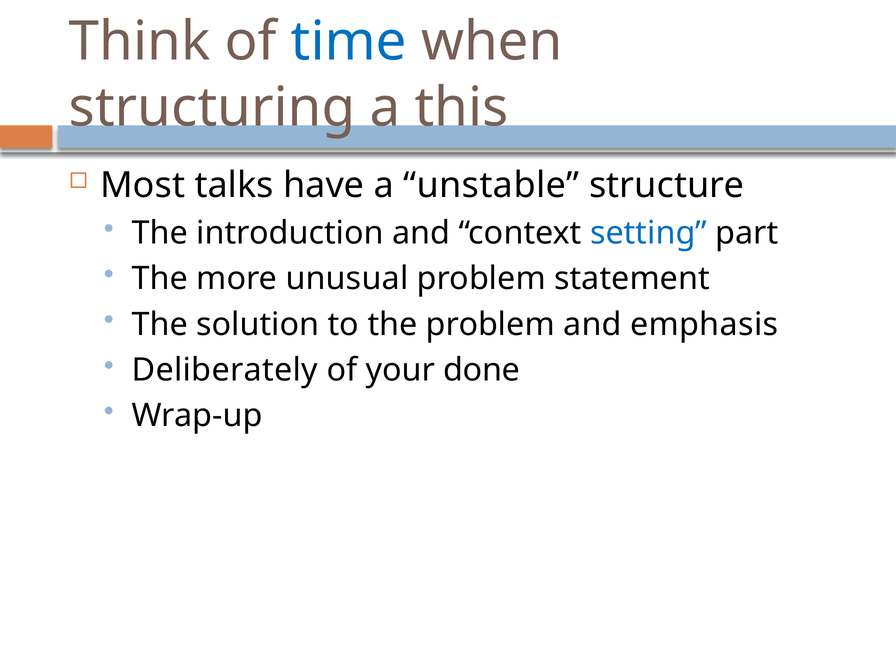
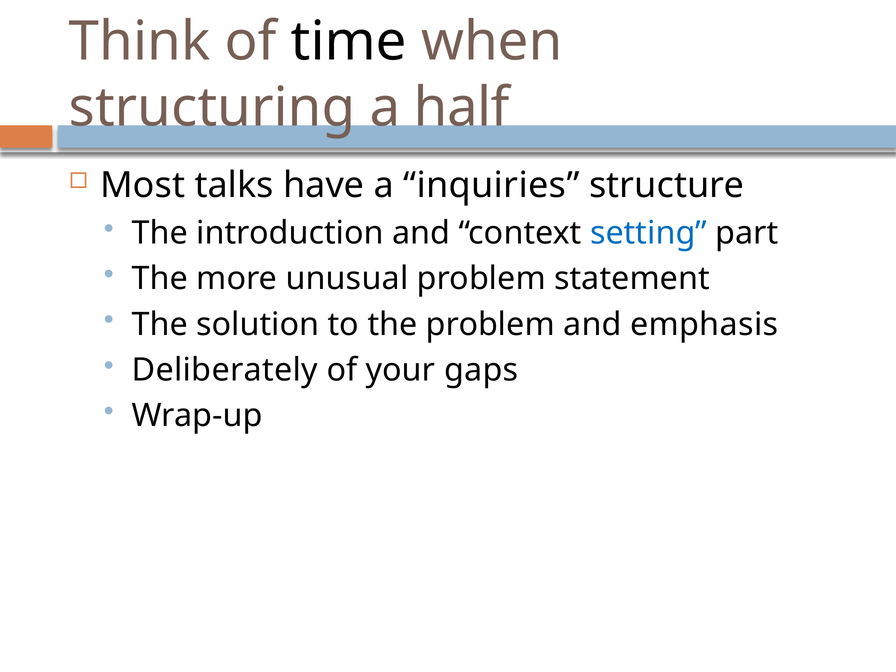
time colour: blue -> black
this: this -> half
unstable: unstable -> inquiries
done: done -> gaps
